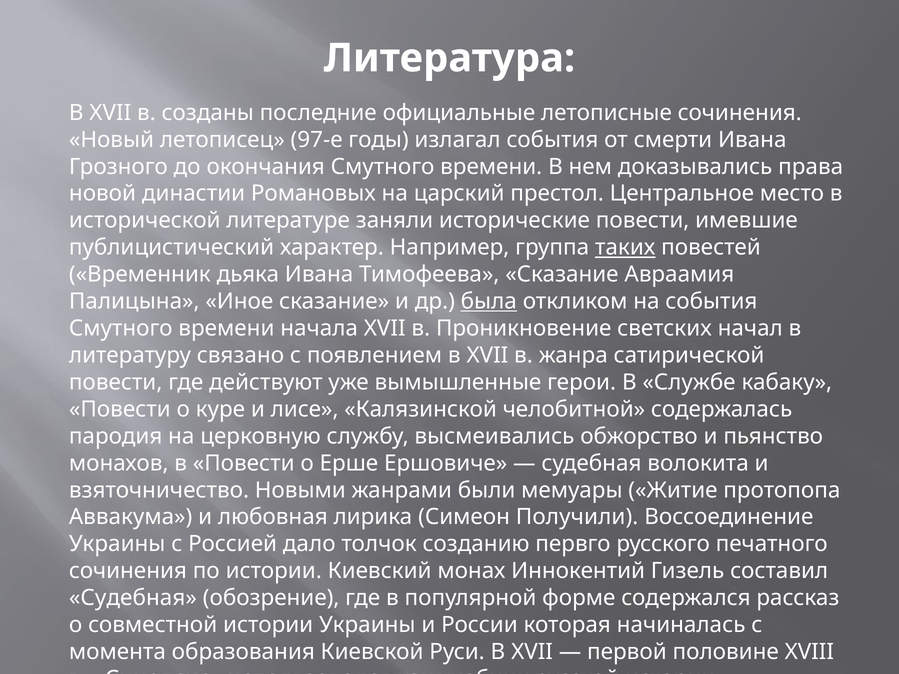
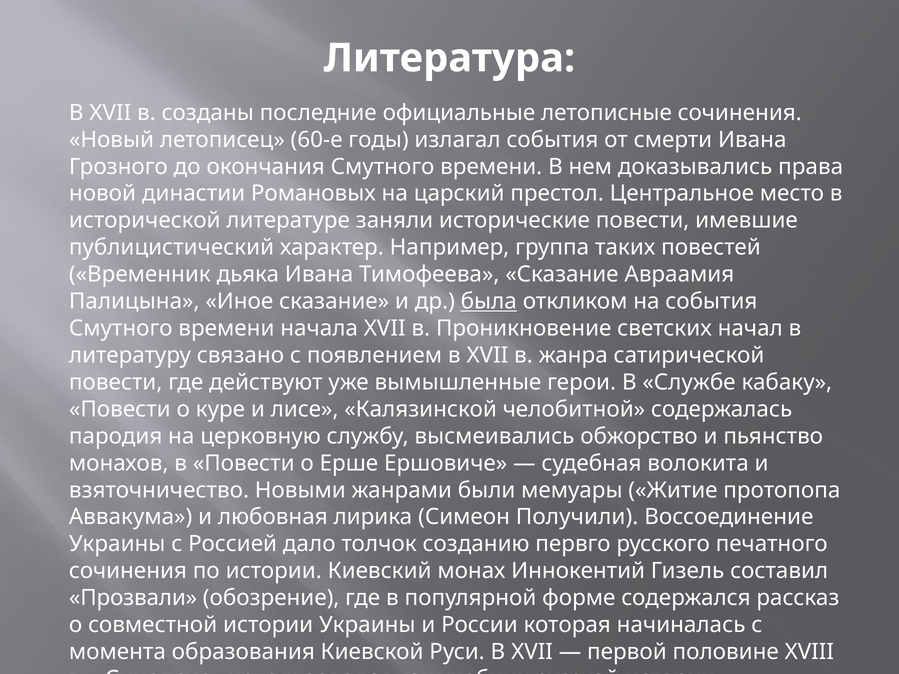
97-е: 97-е -> 60-е
таких underline: present -> none
Судебная at (133, 598): Судебная -> Прозвали
